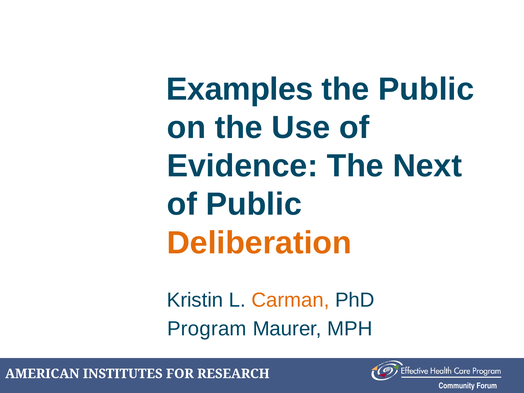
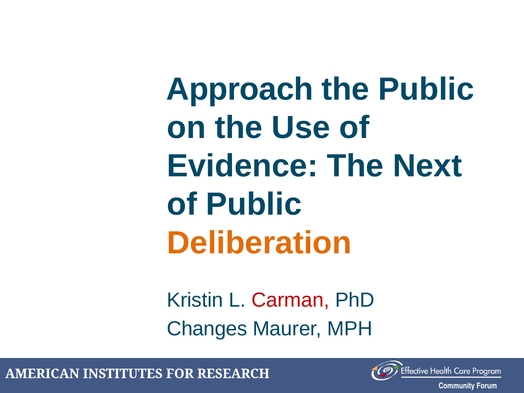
Examples: Examples -> Approach
Carman colour: orange -> red
Program: Program -> Changes
